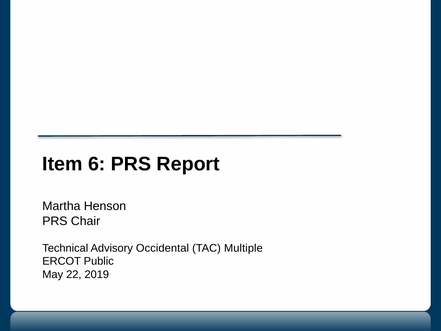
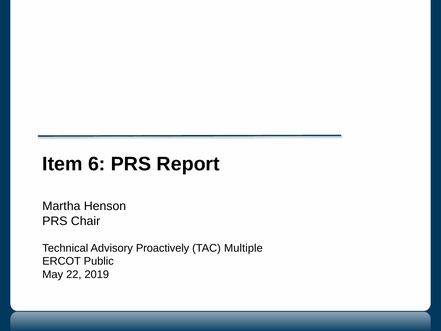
Occidental: Occidental -> Proactively
